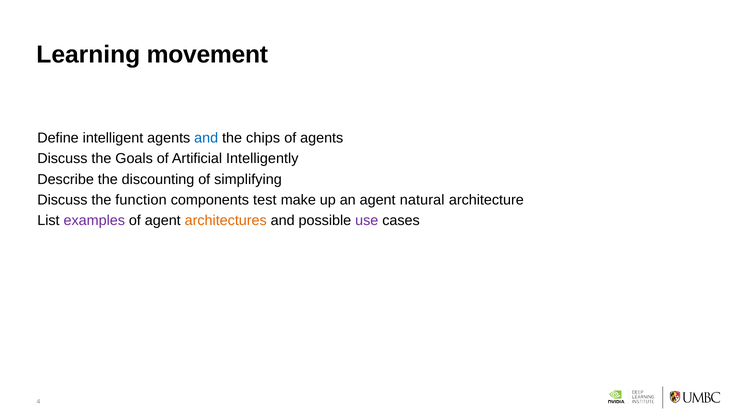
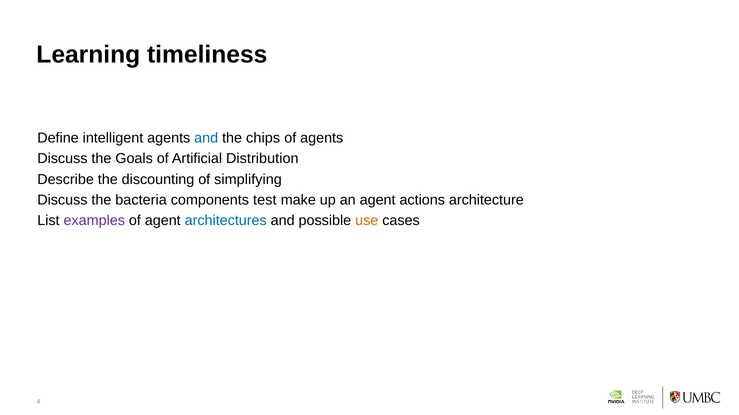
movement: movement -> timeliness
Intelligently: Intelligently -> Distribution
function: function -> bacteria
natural: natural -> actions
architectures colour: orange -> blue
use colour: purple -> orange
